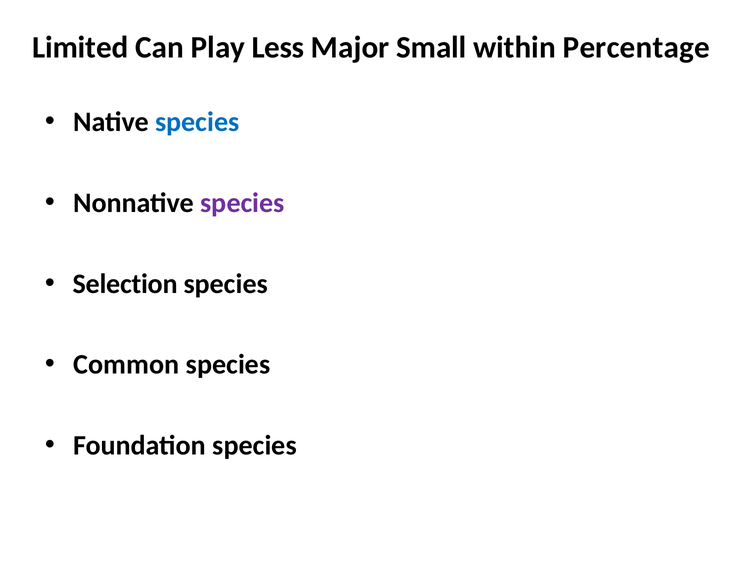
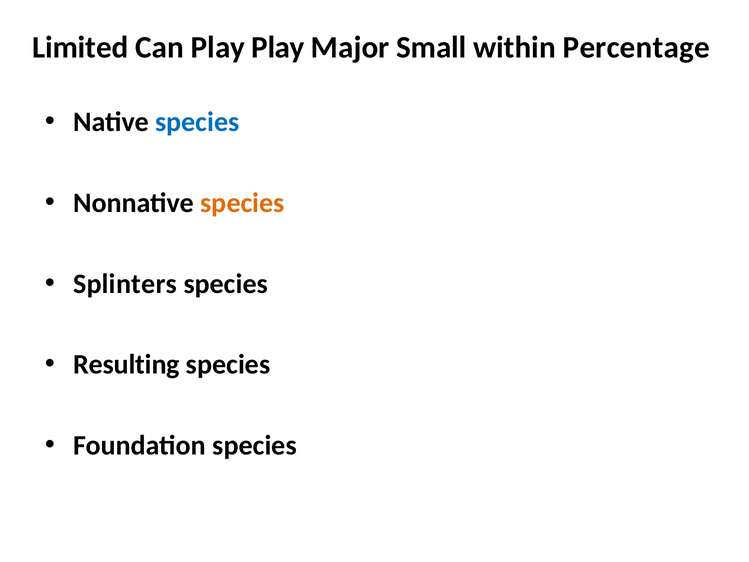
Play Less: Less -> Play
species at (242, 203) colour: purple -> orange
Selection: Selection -> Splinters
Common: Common -> Resulting
